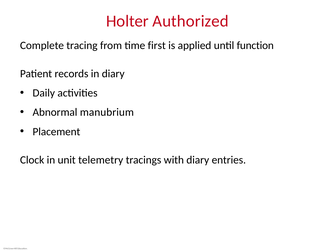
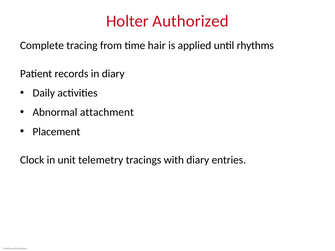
first: first -> hair
function: function -> rhythms
manubrium: manubrium -> attachment
